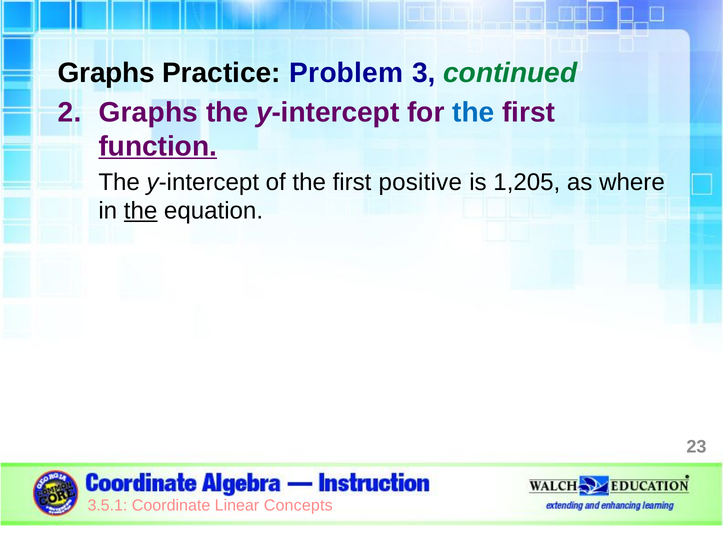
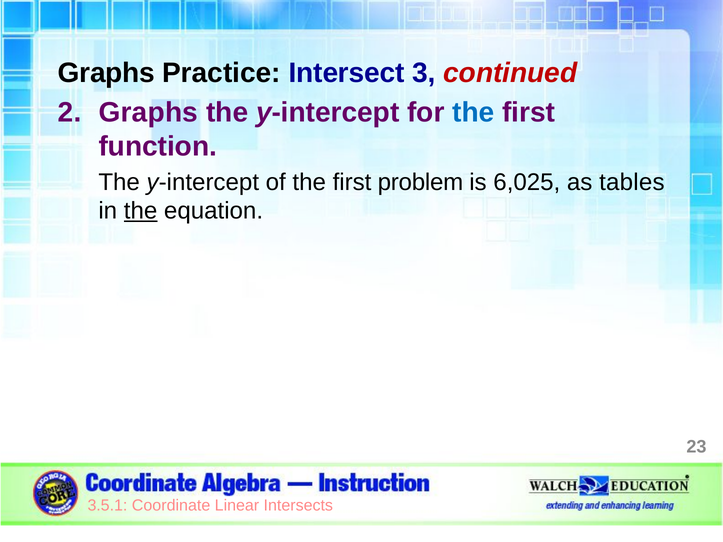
Problem: Problem -> Intersect
continued colour: green -> red
function underline: present -> none
positive: positive -> problem
1,205: 1,205 -> 6,025
where: where -> tables
Concepts: Concepts -> Intersects
